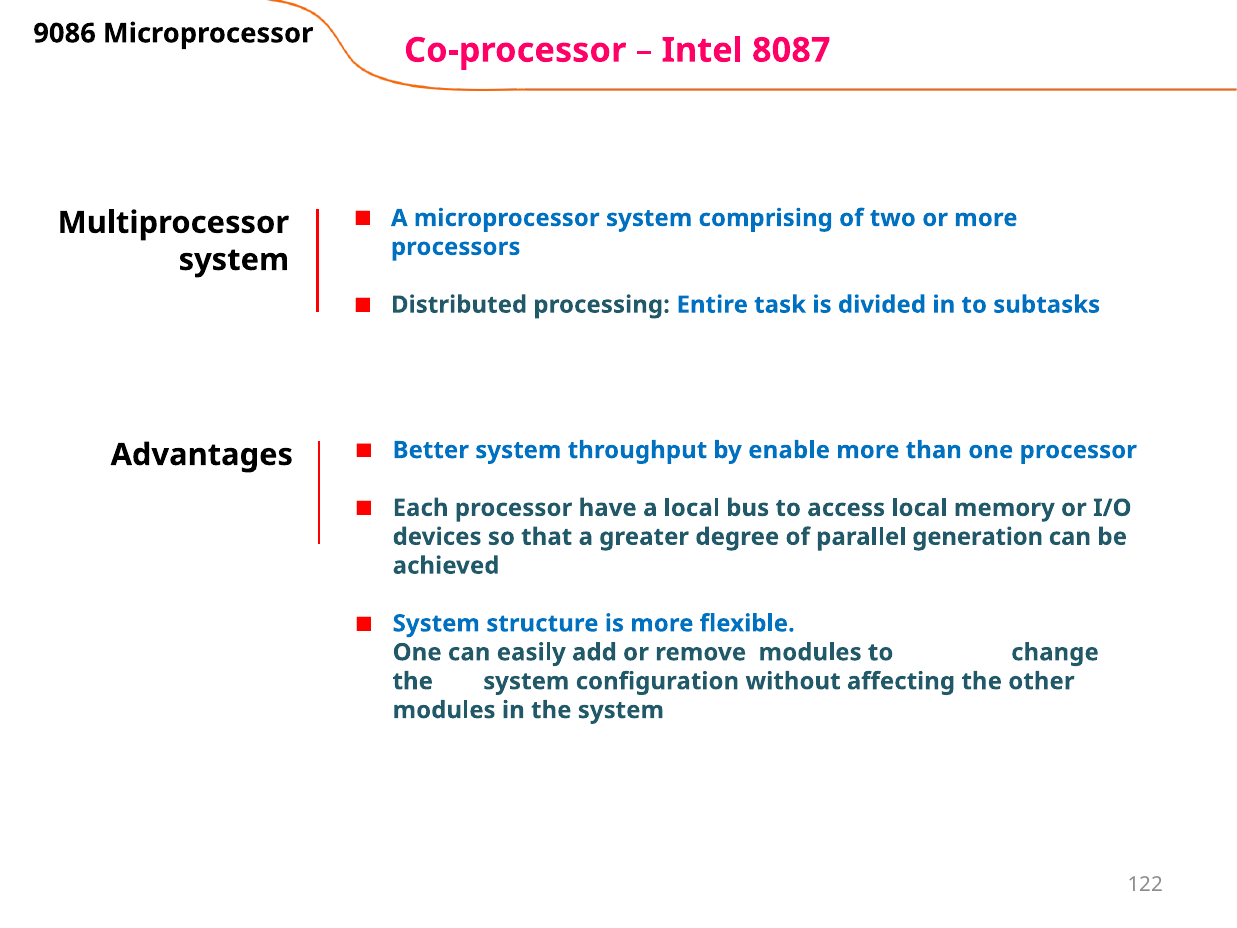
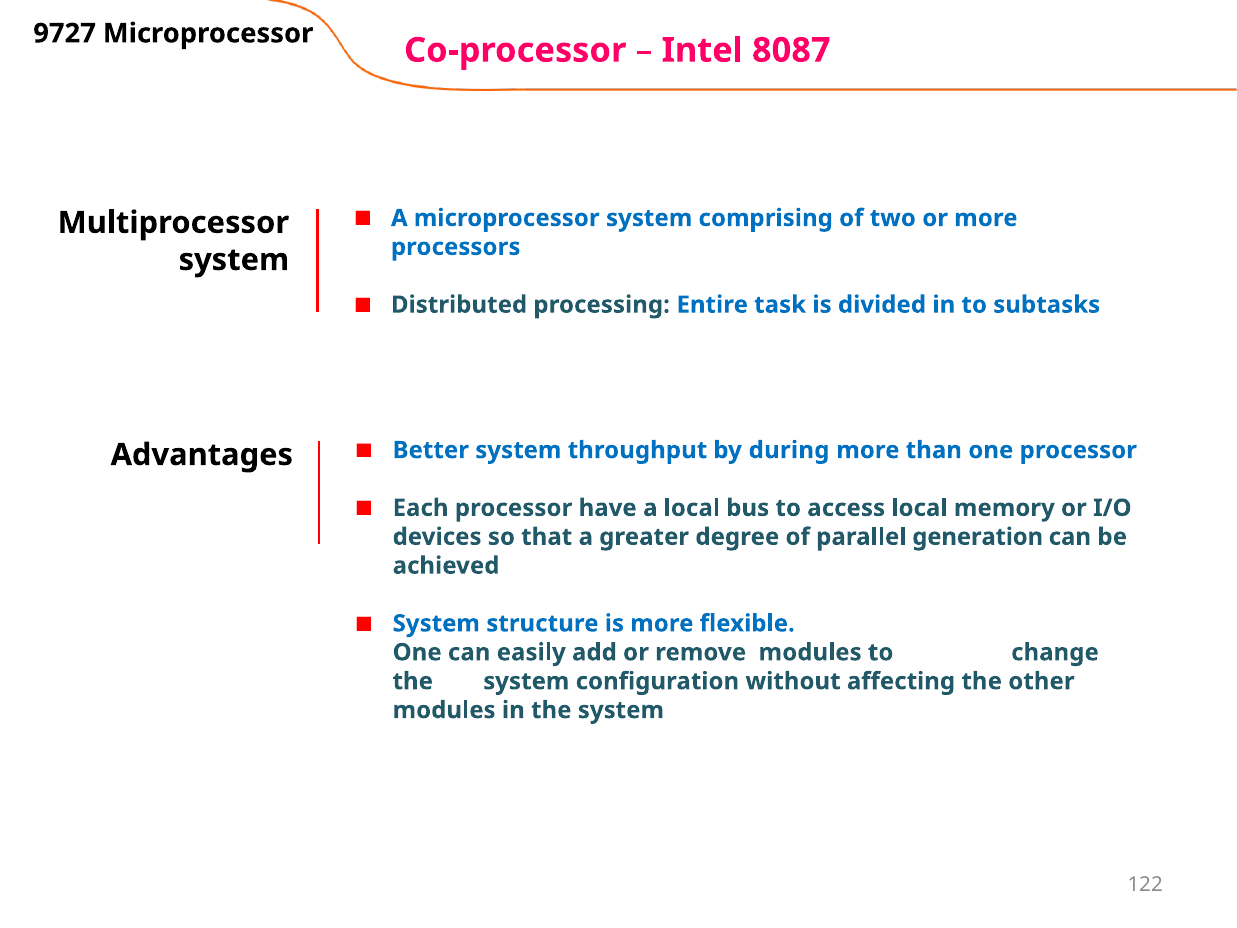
9086: 9086 -> 9727
enable: enable -> during
